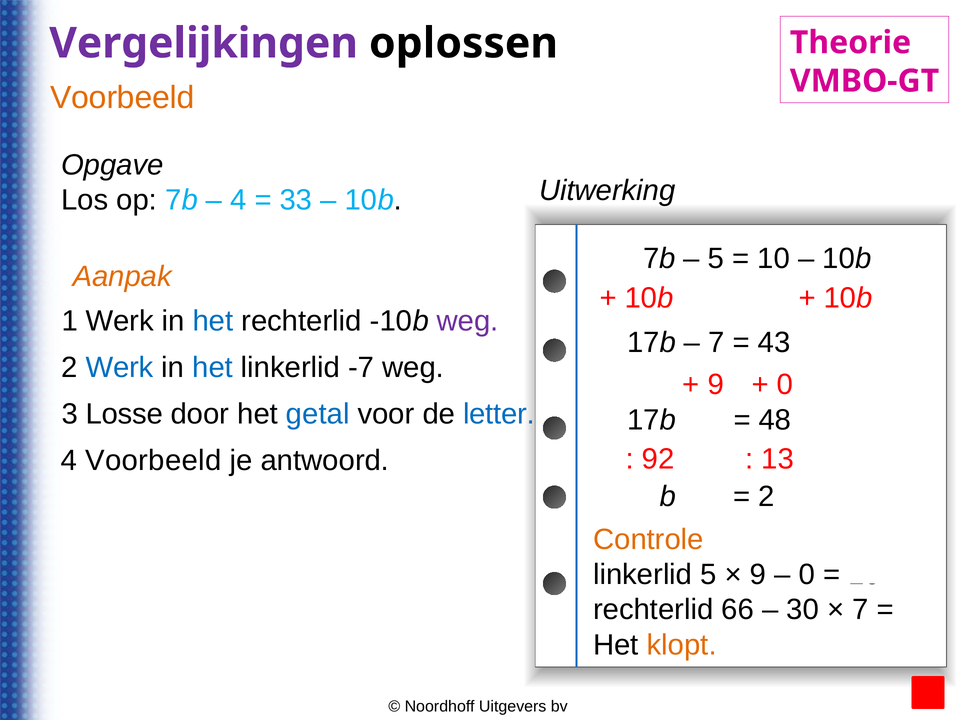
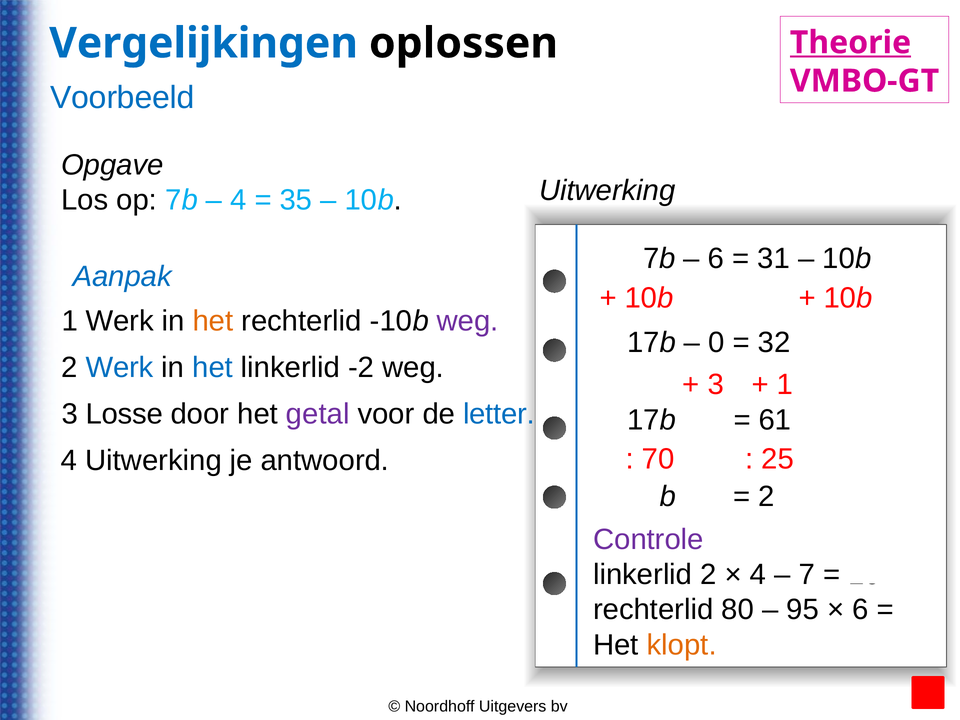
Vergelijkingen colour: purple -> blue
Theorie underline: none -> present
Voorbeeld at (122, 98) colour: orange -> blue
33: 33 -> 35
5 at (716, 259): 5 -> 6
10 at (774, 259): 10 -> 31
Aanpak colour: orange -> blue
het at (213, 321) colour: blue -> orange
7 at (716, 342): 7 -> 0
43: 43 -> 32
-7: -7 -> -2
9 at (716, 384): 9 -> 3
0 at (785, 384): 0 -> 1
getal colour: blue -> purple
48: 48 -> 61
92: 92 -> 70
13: 13 -> 25
4 Voorbeeld: Voorbeeld -> Uitwerking
Controle colour: orange -> purple
linkerlid 5: 5 -> 2
9 at (758, 575): 9 -> 4
0 at (807, 575): 0 -> 7
66: 66 -> 80
30: 30 -> 95
7 at (860, 610): 7 -> 6
